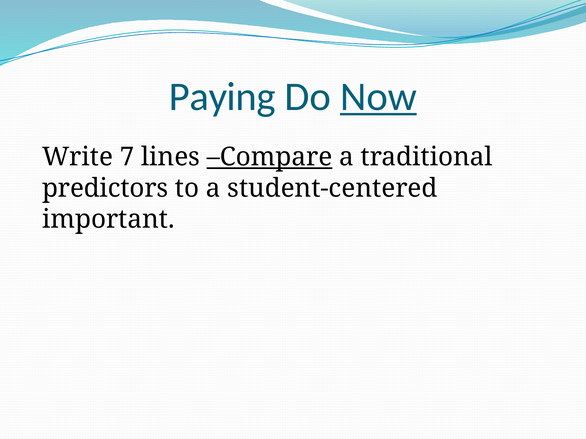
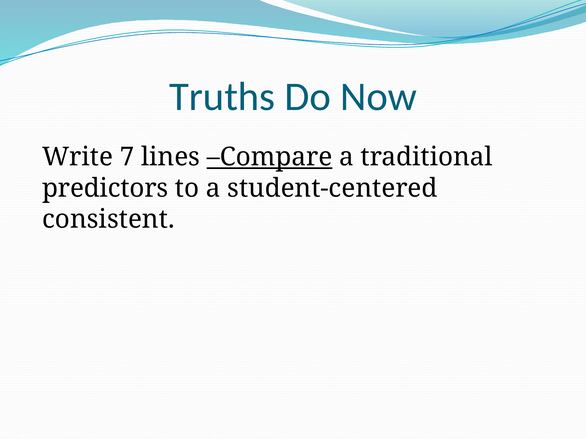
Paying: Paying -> Truths
Now underline: present -> none
important: important -> consistent
